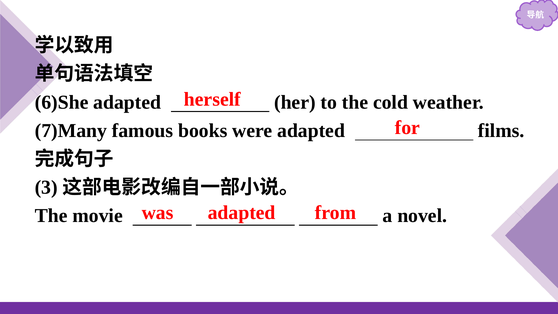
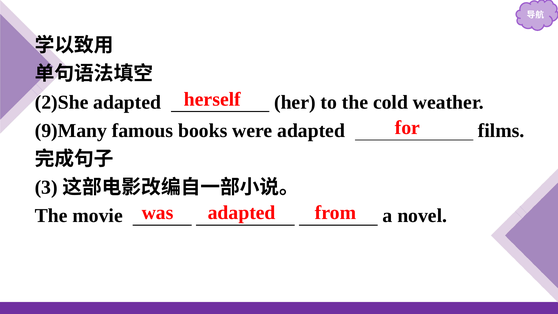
6)She: 6)She -> 2)She
7)Many: 7)Many -> 9)Many
